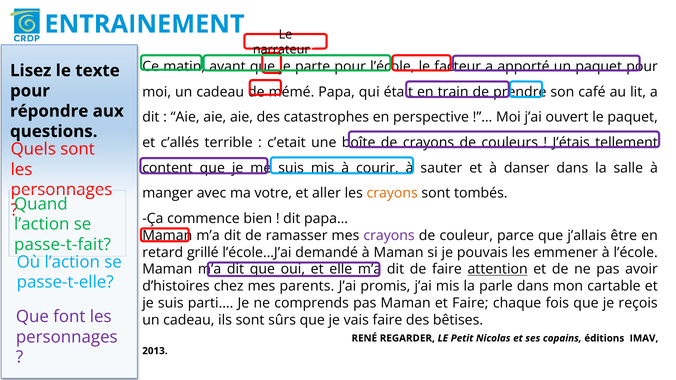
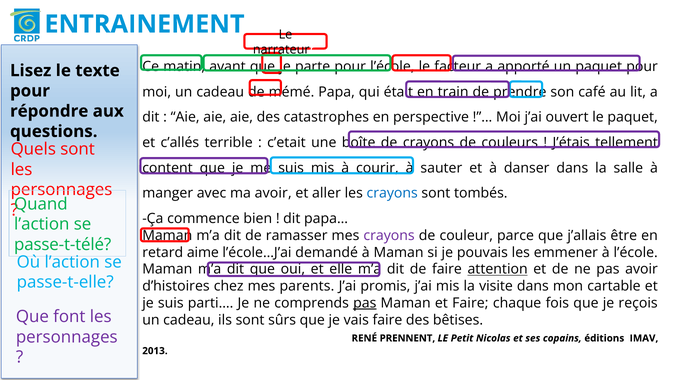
ma votre: votre -> avoir
crayons at (392, 193) colour: orange -> blue
passe-t-fait: passe-t-fait -> passe-t-télé
grillé: grillé -> aime
parle: parle -> visite
pas at (365, 303) underline: none -> present
REGARDER: REGARDER -> PRENNENT
